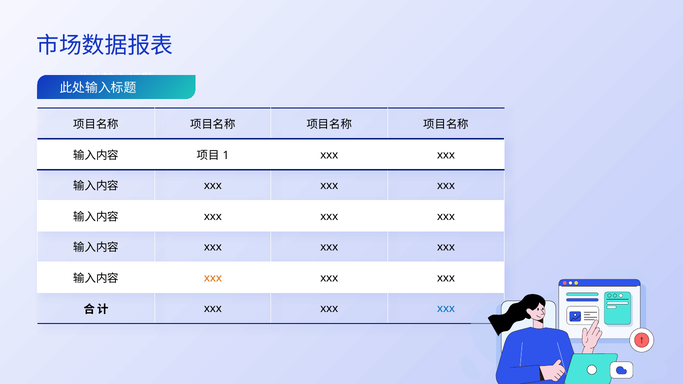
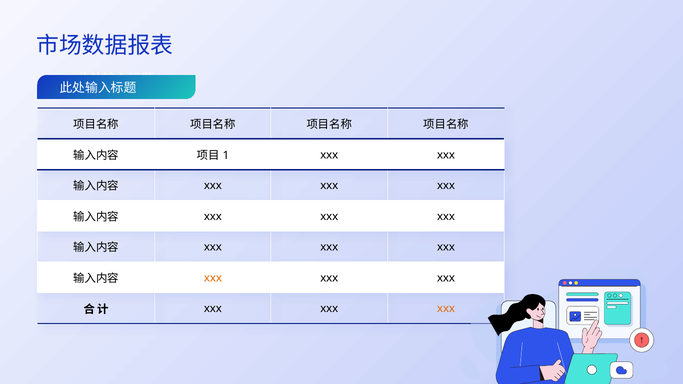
xxx at (446, 309) colour: blue -> orange
